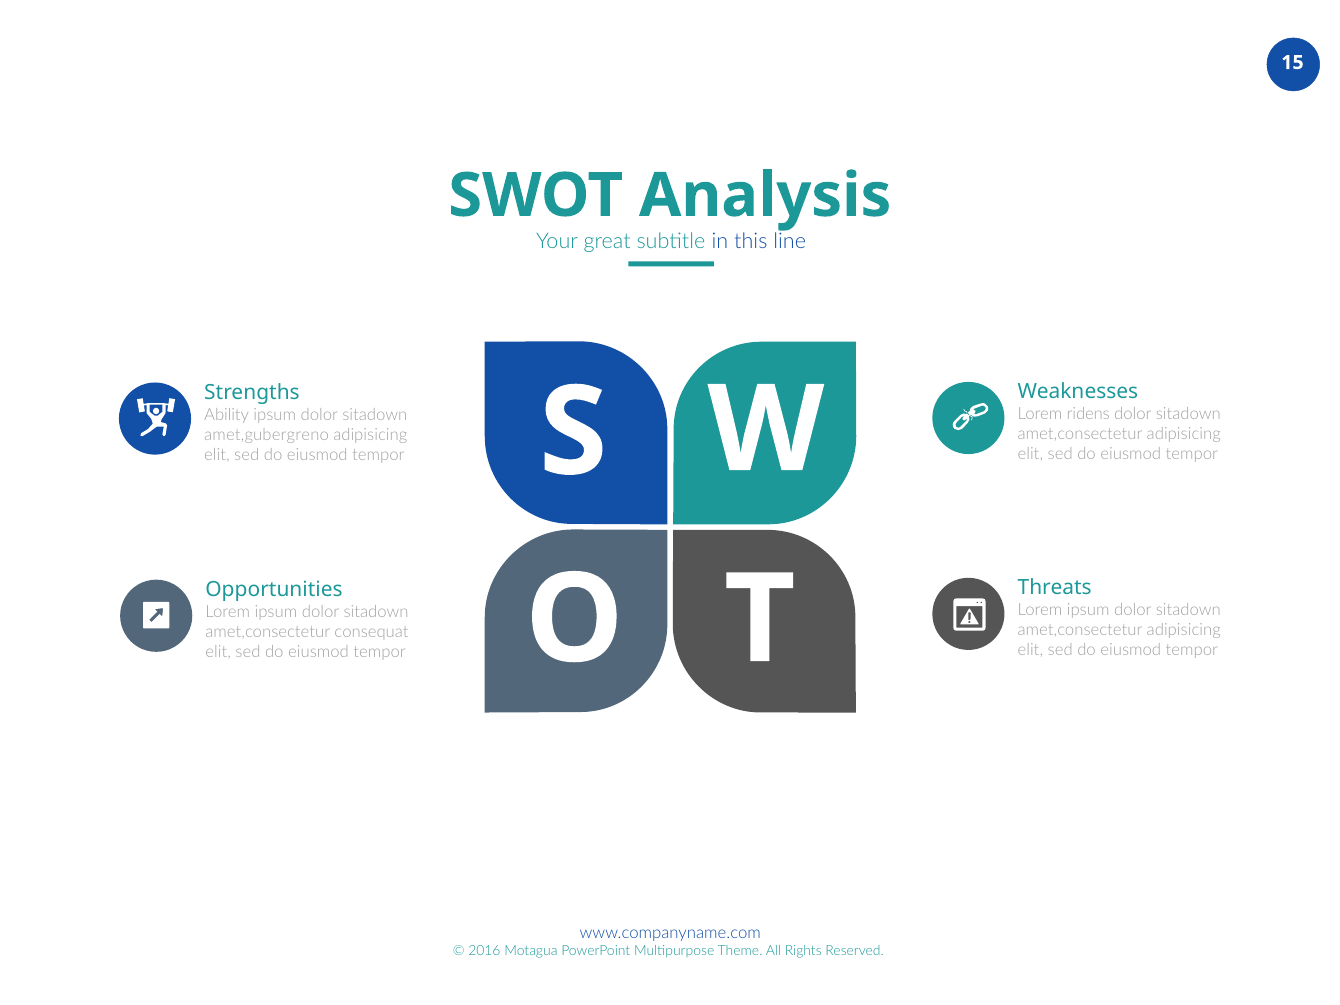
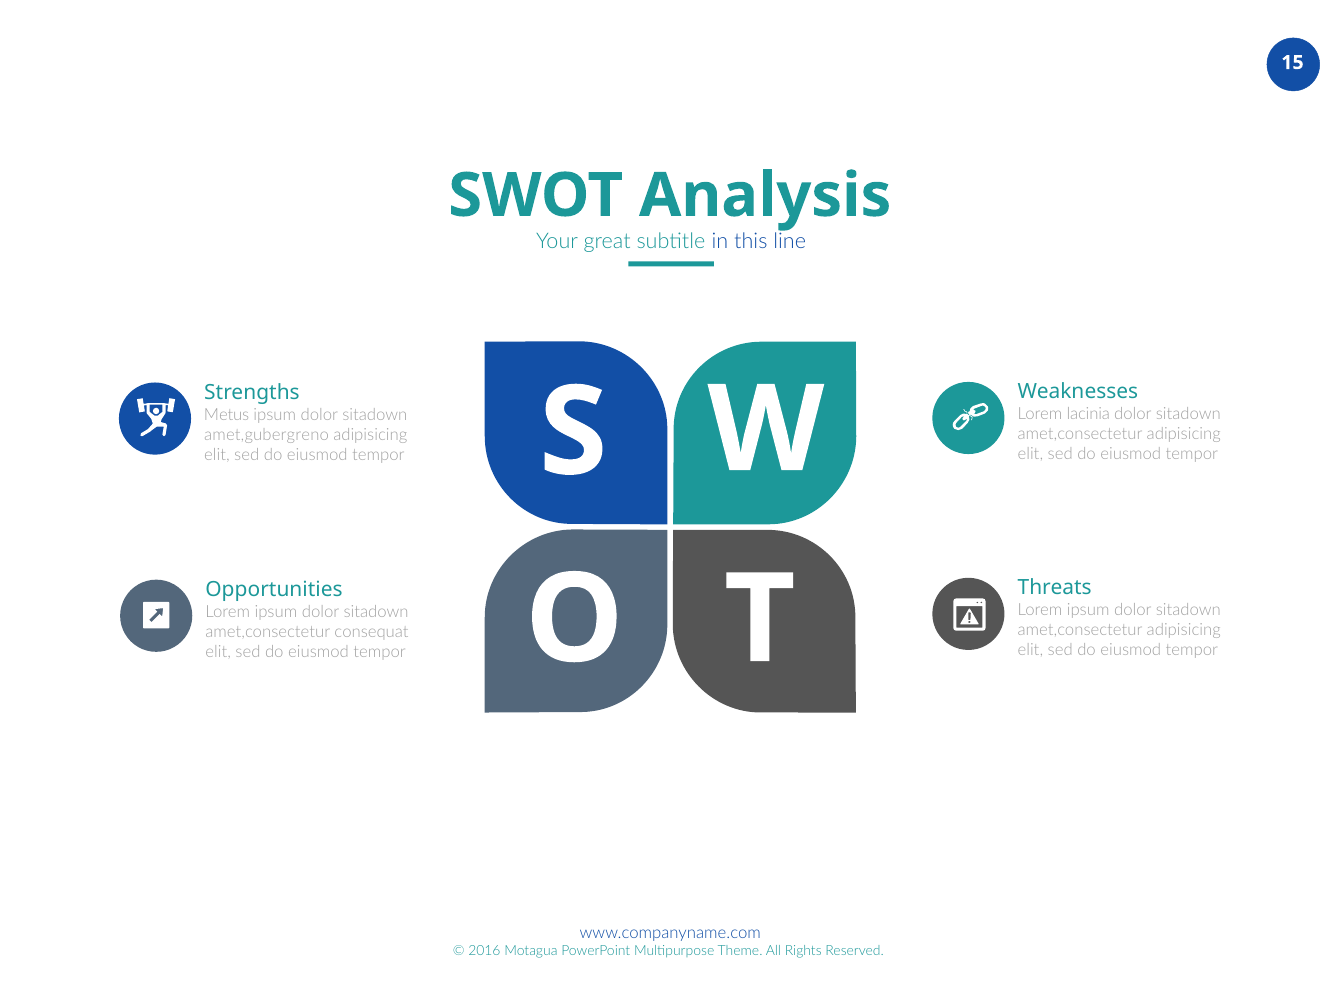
ridens: ridens -> lacinia
Ability: Ability -> Metus
